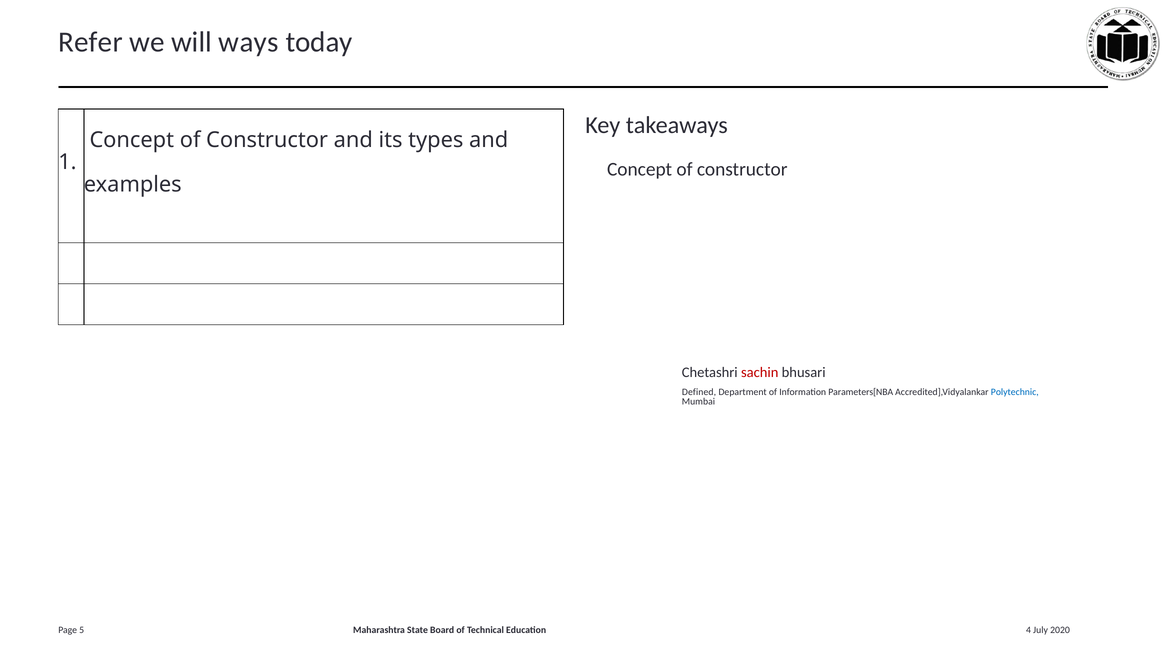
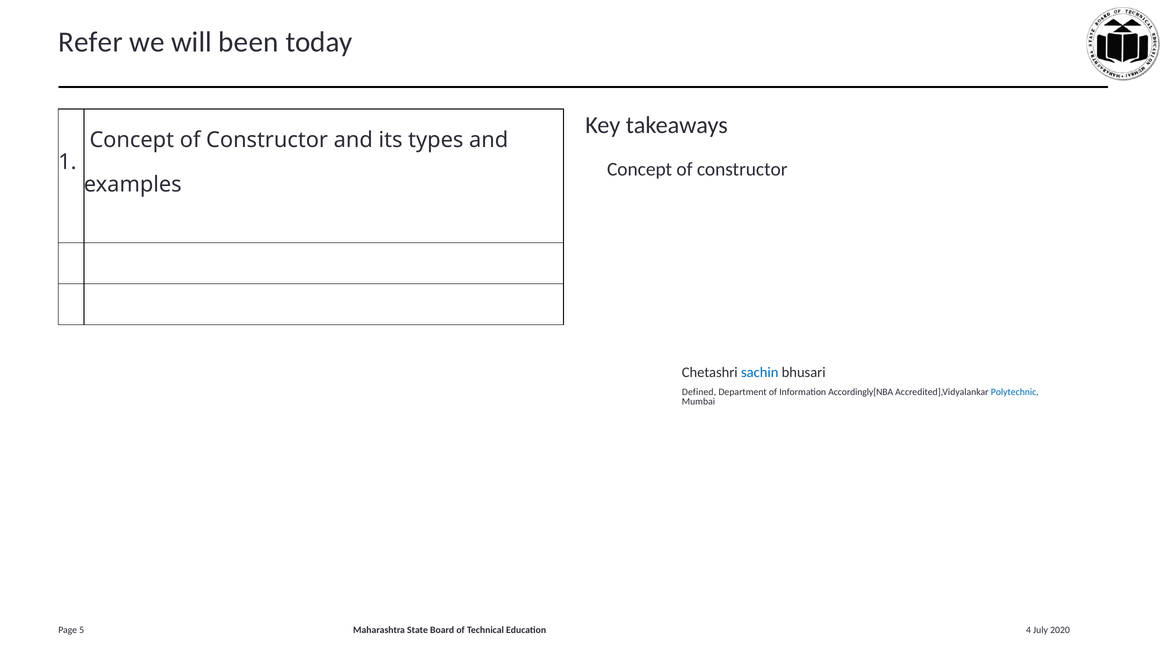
ways: ways -> been
sachin colour: red -> blue
Parameters[NBA: Parameters[NBA -> Accordingly[NBA
